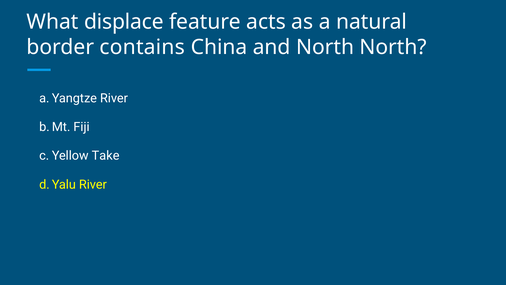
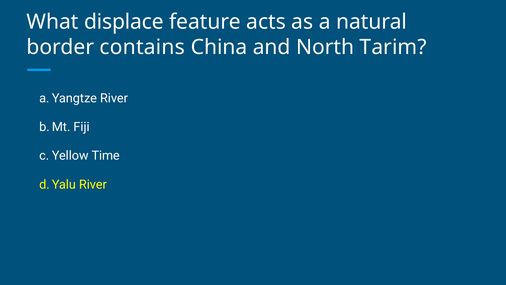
North North: North -> Tarim
Take: Take -> Time
